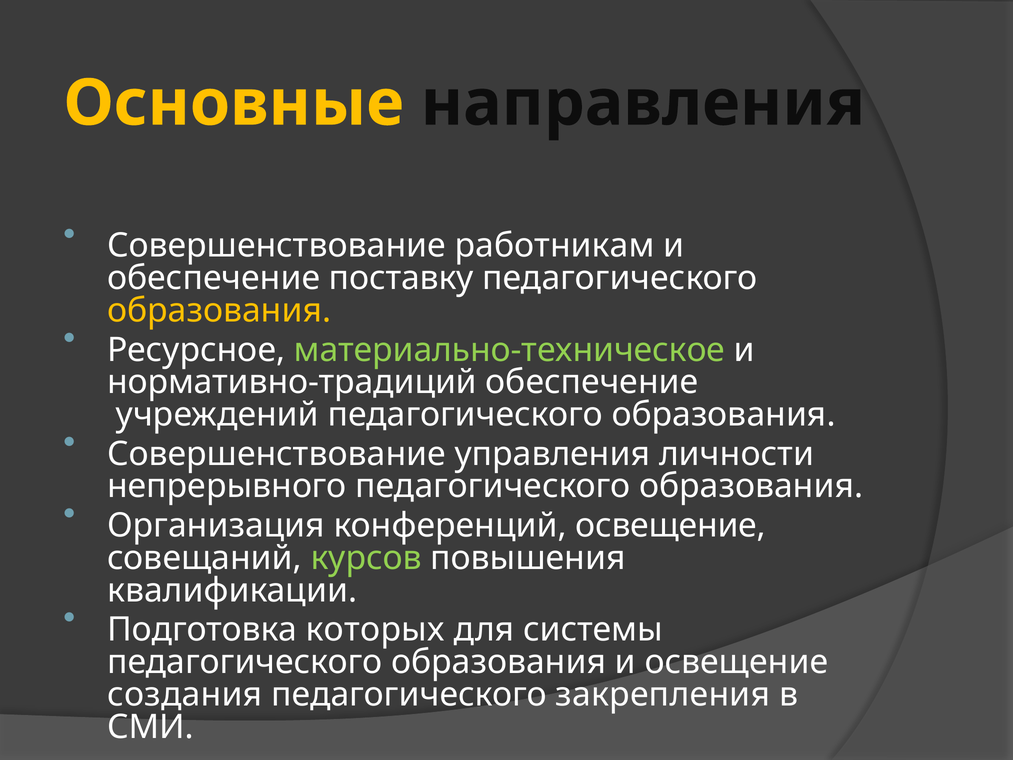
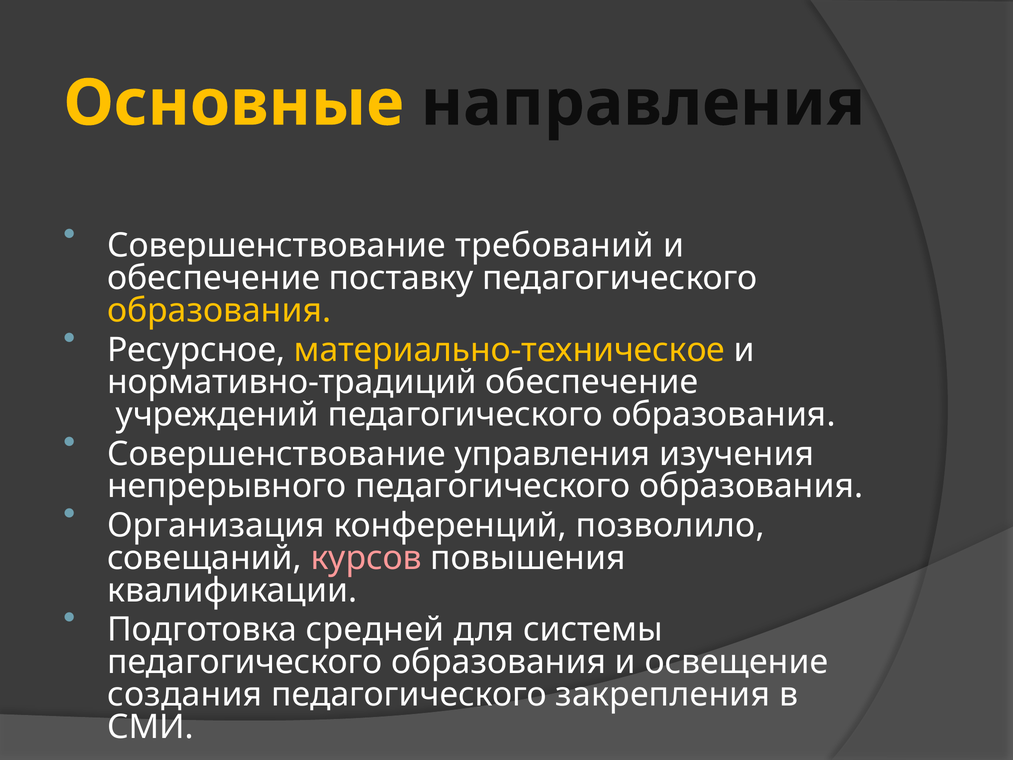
работникам: работникам -> требований
материально-техническое colour: light green -> yellow
личности: личности -> изучения
конференций освещение: освещение -> позволило
курсов colour: light green -> pink
которых: которых -> средней
